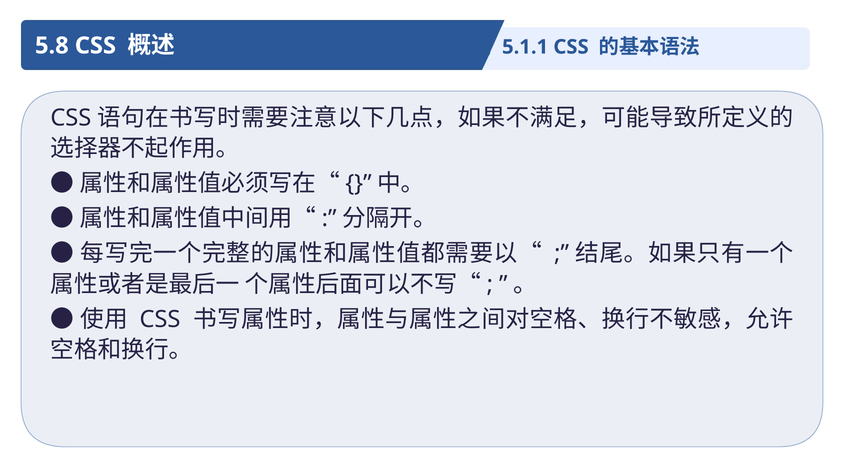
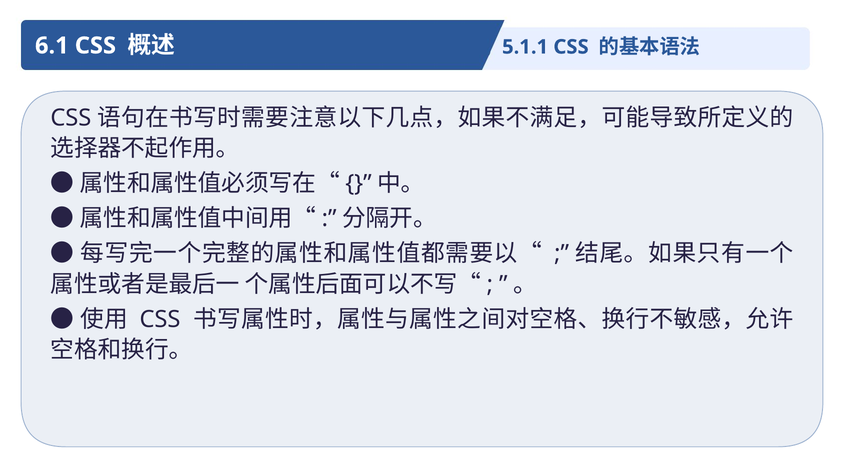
5.8: 5.8 -> 6.1
